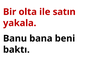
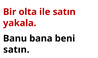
baktı at (16, 50): baktı -> satın
